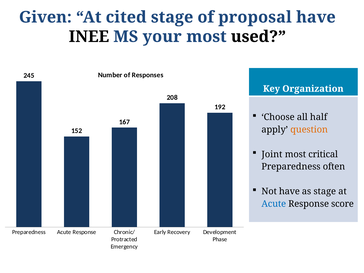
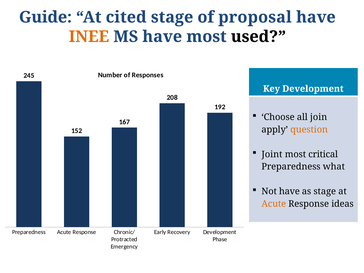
Given: Given -> Guide
INEE colour: black -> orange
MS your: your -> have
Key Organization: Organization -> Development
half: half -> join
often: often -> what
Acute at (274, 204) colour: blue -> orange
score: score -> ideas
